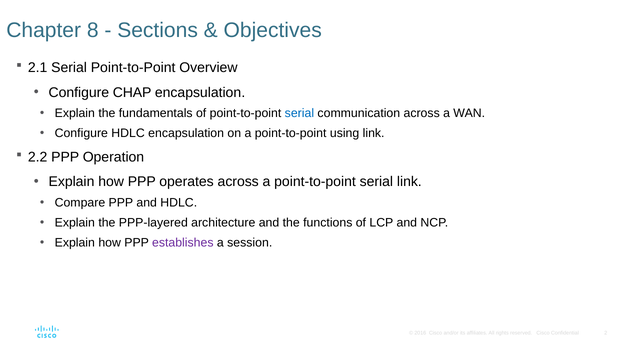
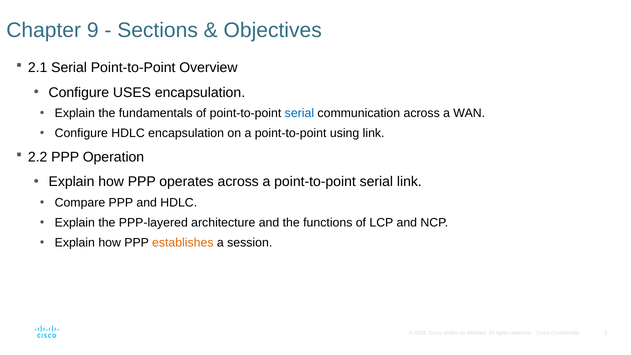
8: 8 -> 9
CHAP: CHAP -> USES
establishes colour: purple -> orange
